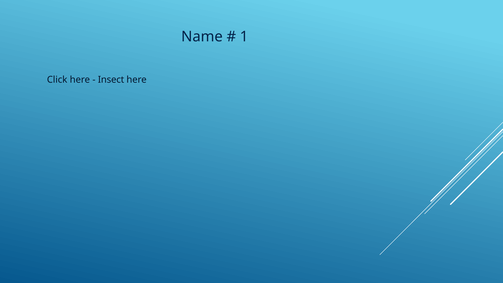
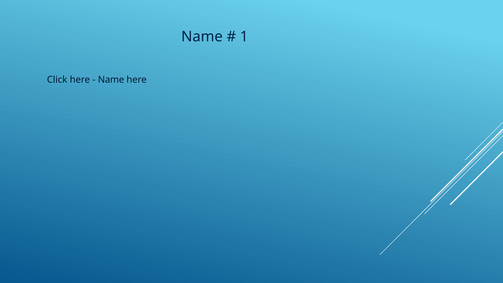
Insect at (111, 80): Insect -> Name
